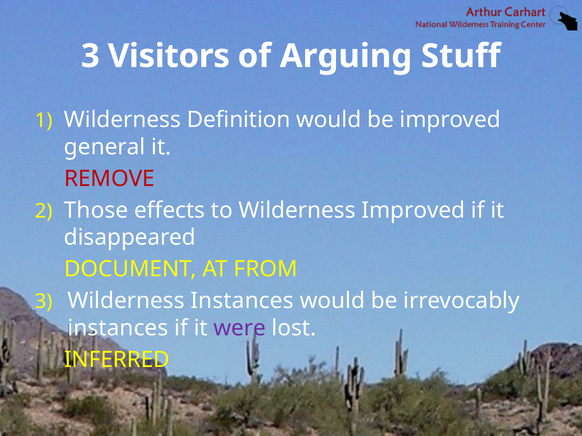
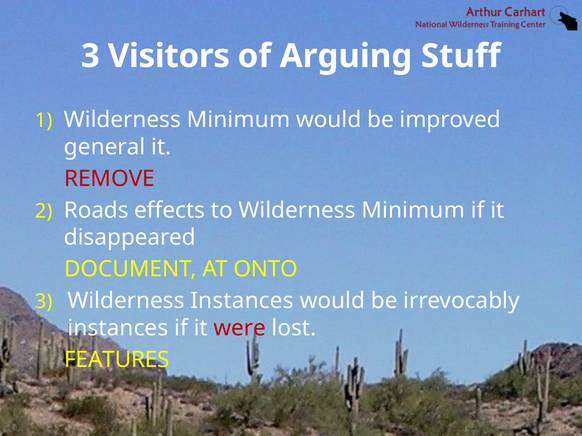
Definition at (239, 120): Definition -> Minimum
Those: Those -> Roads
to Wilderness Improved: Improved -> Minimum
FROM: FROM -> ONTO
were colour: purple -> red
INFERRED: INFERRED -> FEATURES
